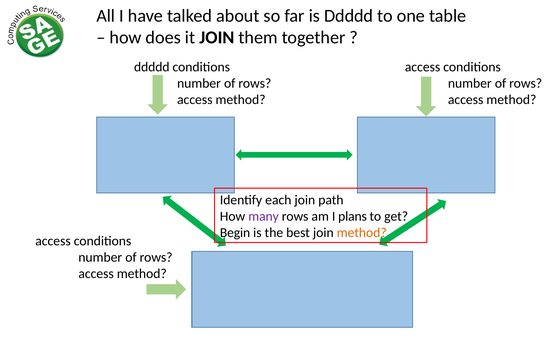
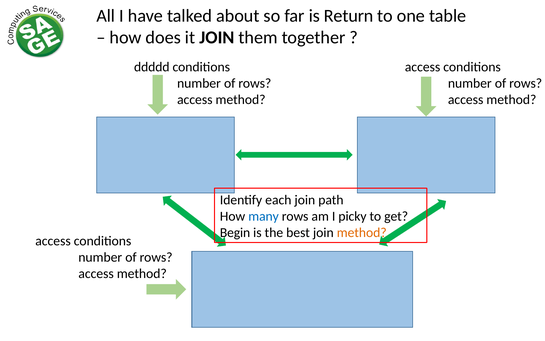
is Ddddd: Ddddd -> Return
many colour: purple -> blue
plans: plans -> picky
